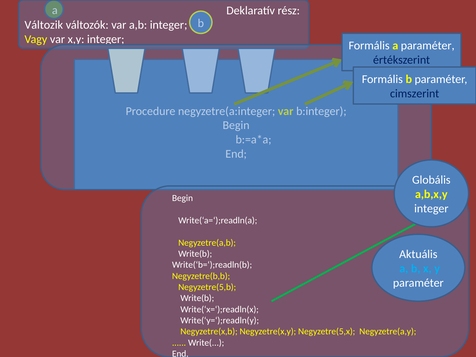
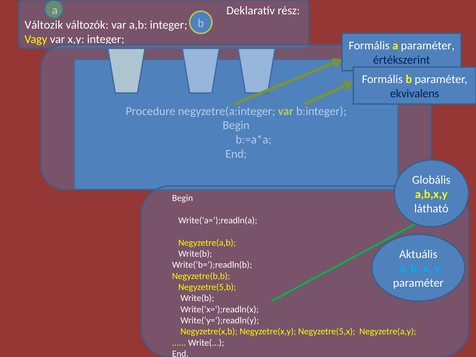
cimszerint: cimszerint -> ekvivalens
integer at (431, 208): integer -> látható
